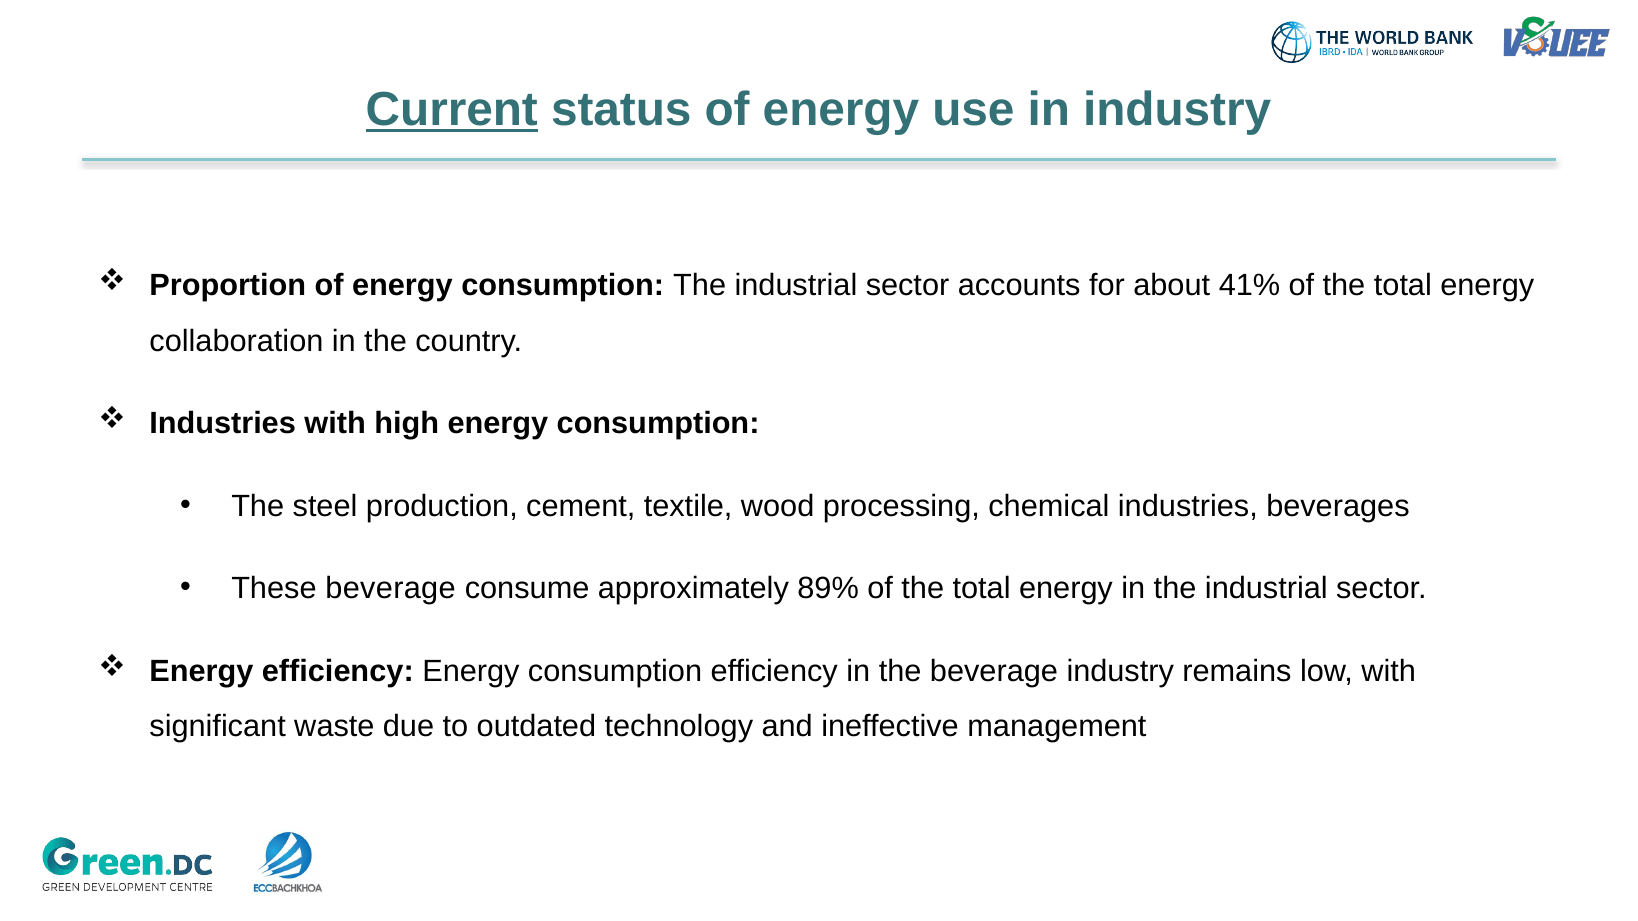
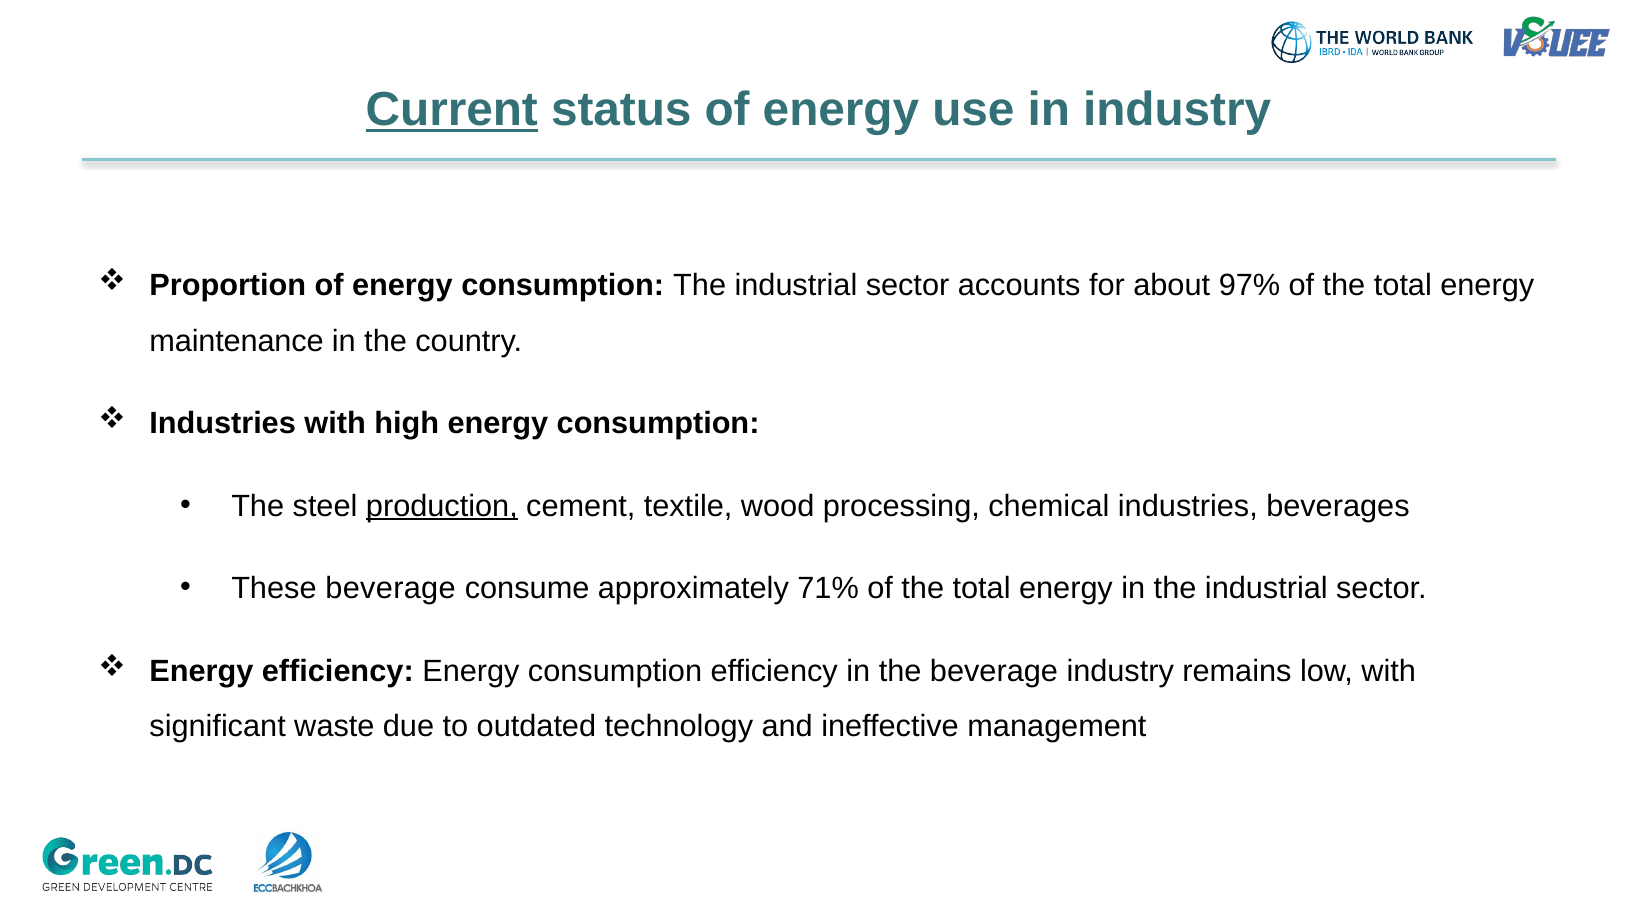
41%: 41% -> 97%
collaboration: collaboration -> maintenance
production underline: none -> present
89%: 89% -> 71%
